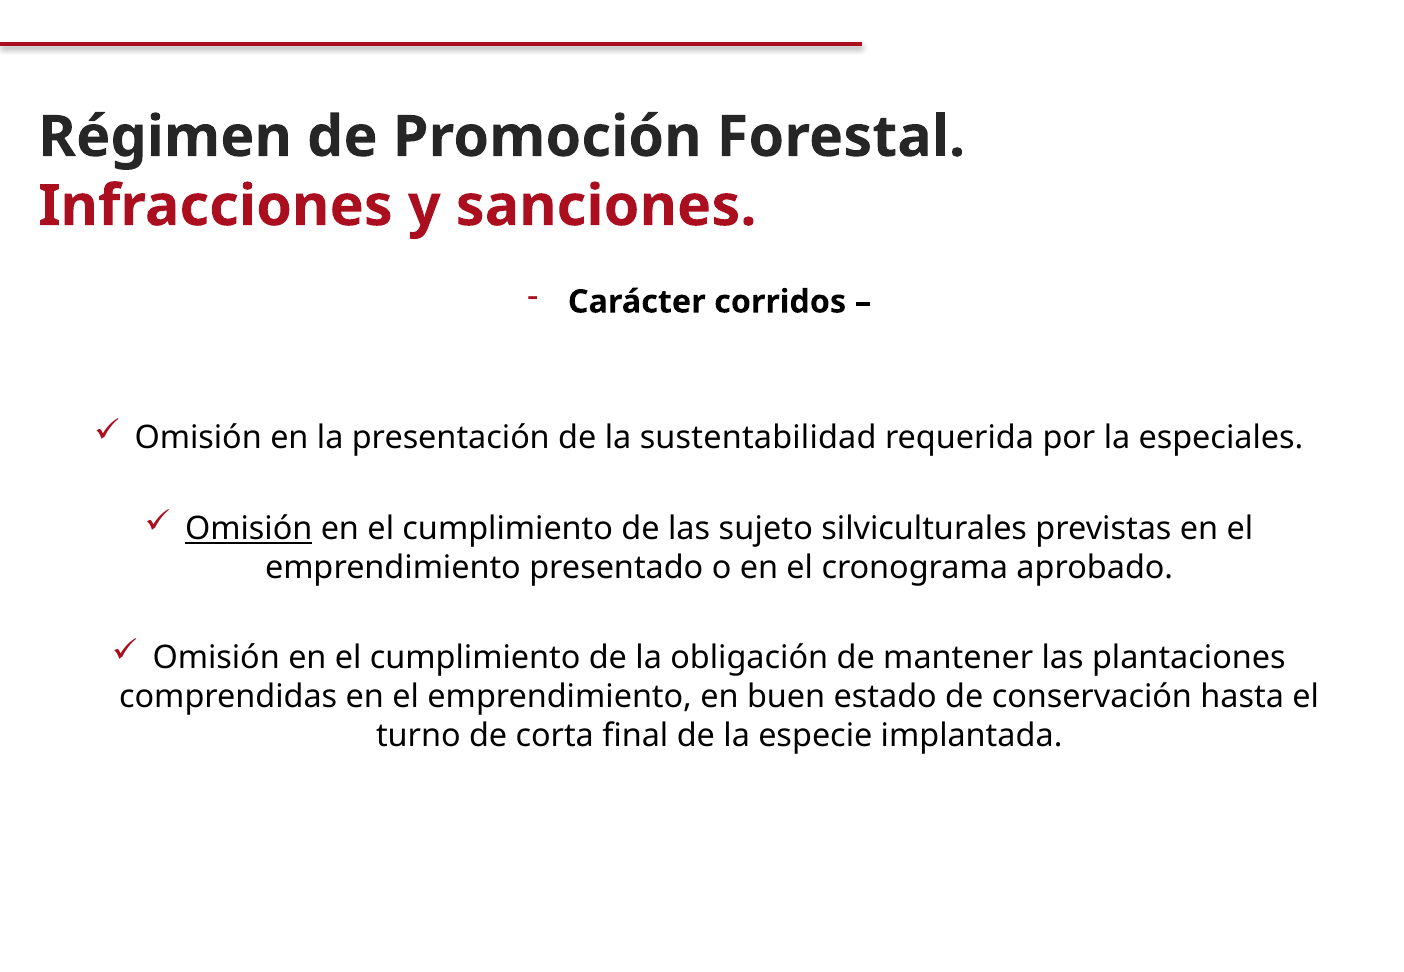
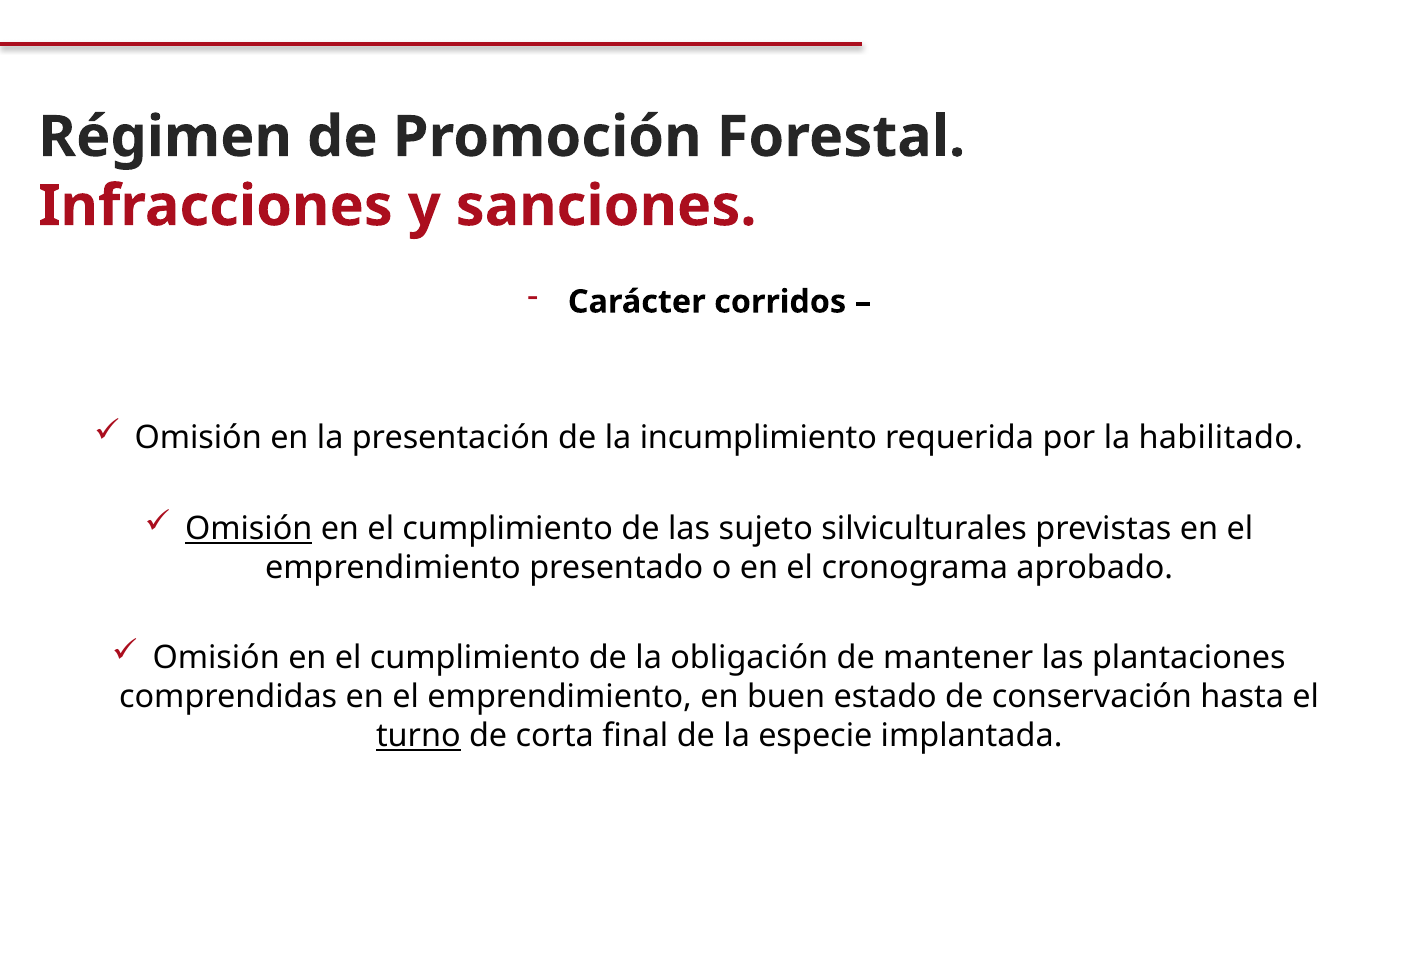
sustentabilidad: sustentabilidad -> incumplimiento
especiales: especiales -> habilitado
turno underline: none -> present
